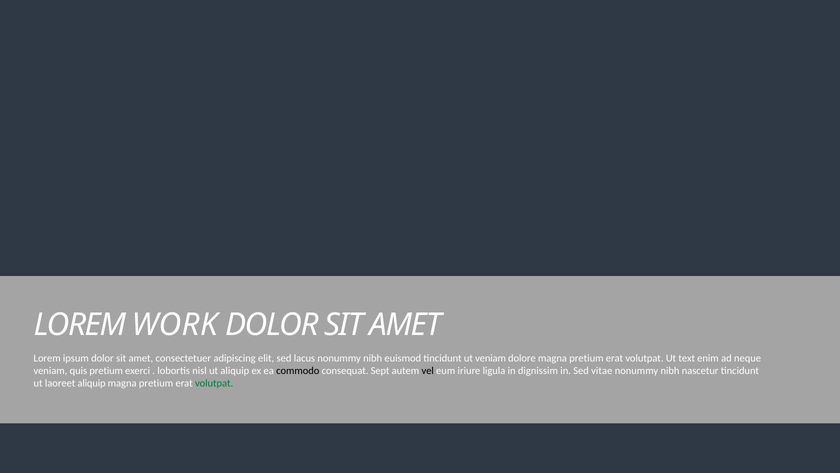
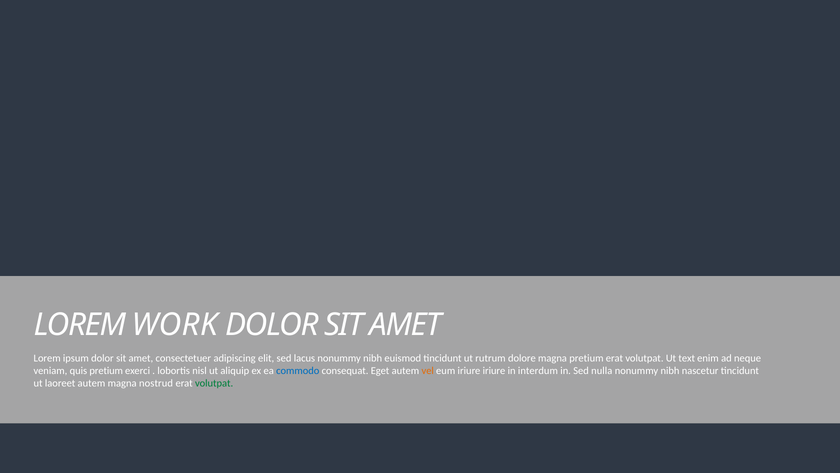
ut veniam: veniam -> rutrum
commodo colour: black -> blue
Sept: Sept -> Eget
vel colour: black -> orange
iriure ligula: ligula -> iriure
dignissim: dignissim -> interdum
vitae: vitae -> nulla
laoreet aliquip: aliquip -> autem
pretium at (156, 383): pretium -> nostrud
